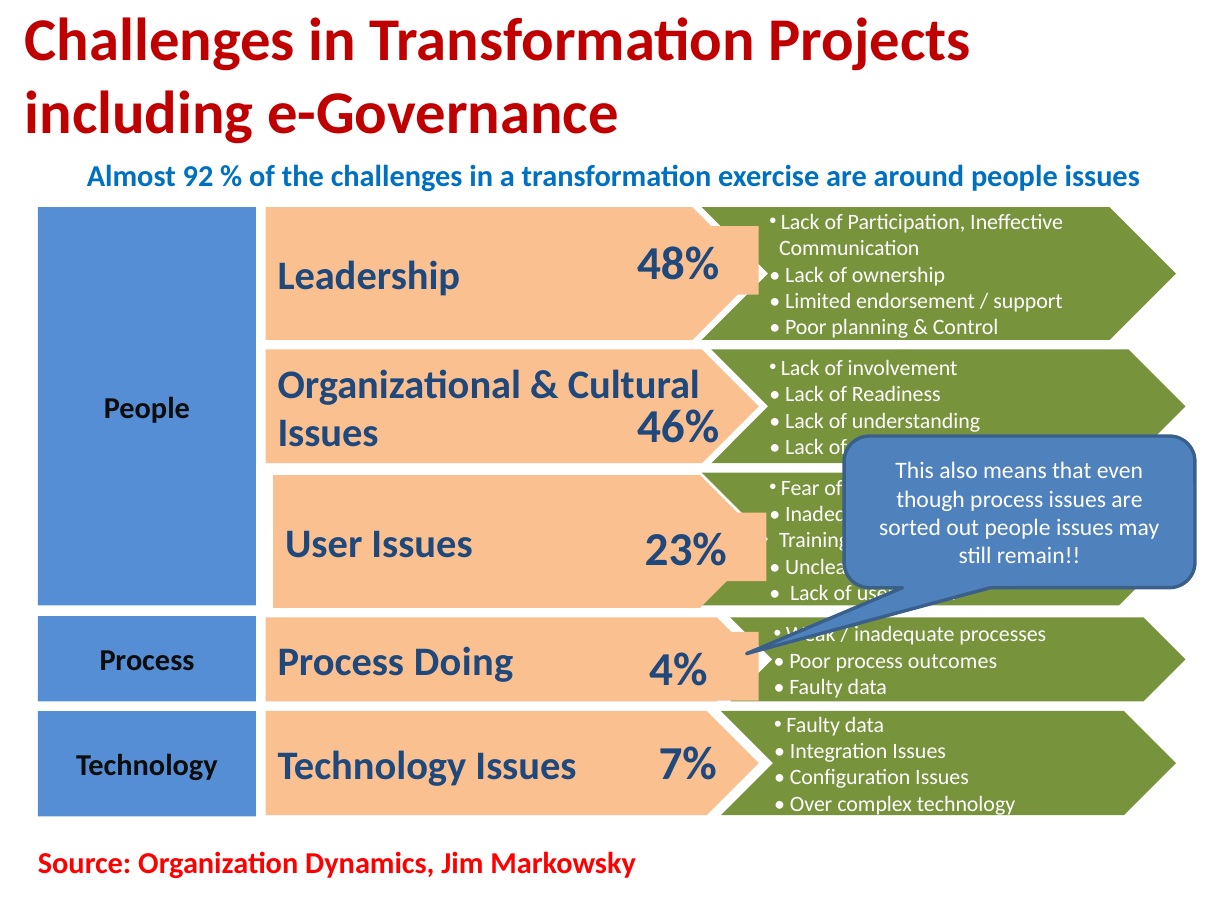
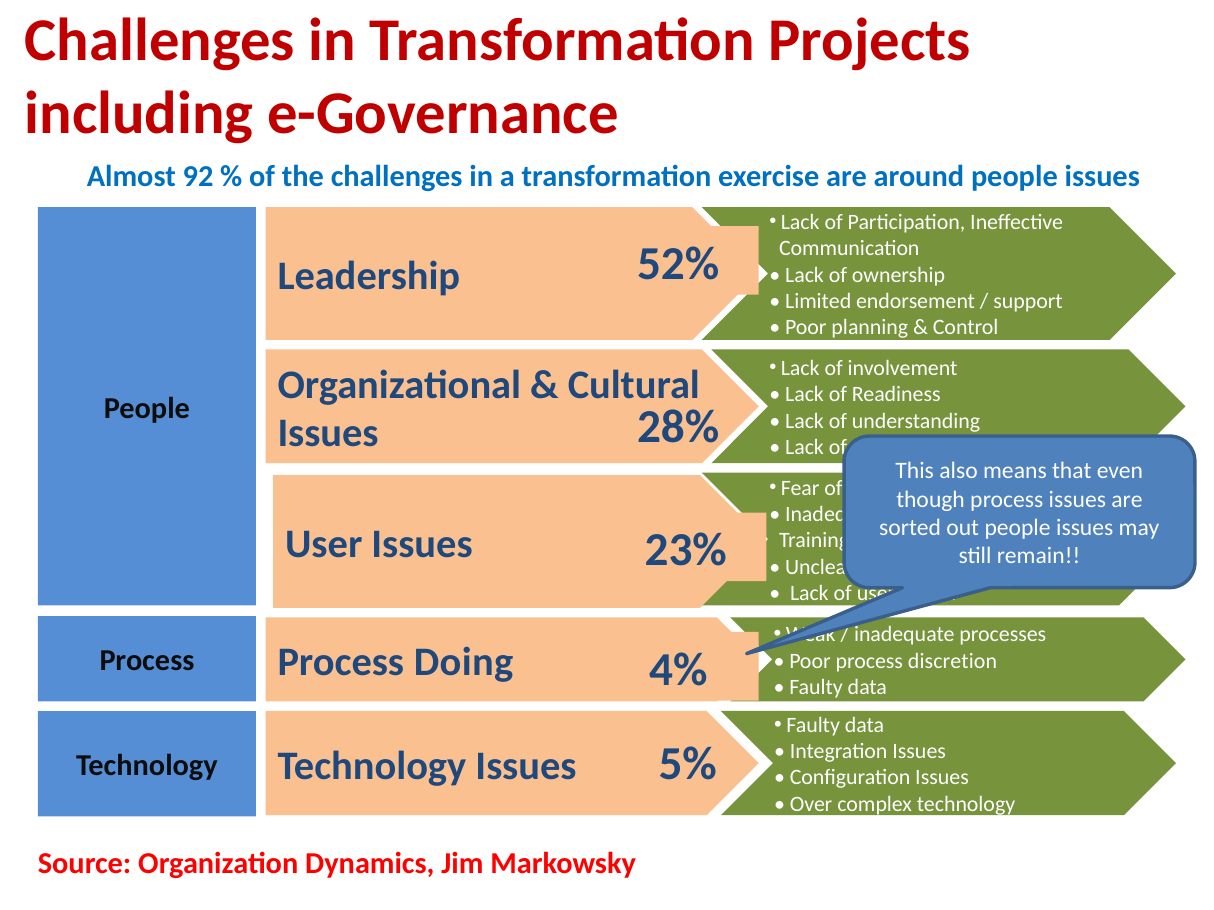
48%: 48% -> 52%
46%: 46% -> 28%
outcomes: outcomes -> discretion
7%: 7% -> 5%
